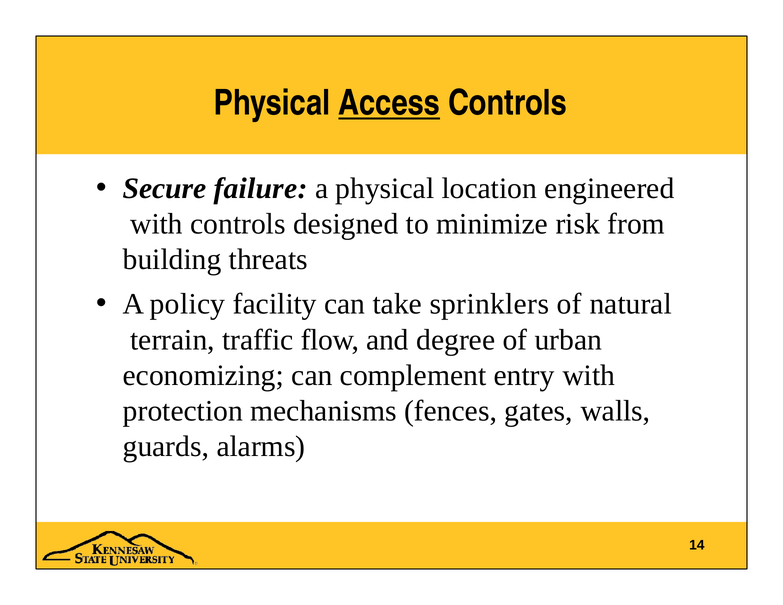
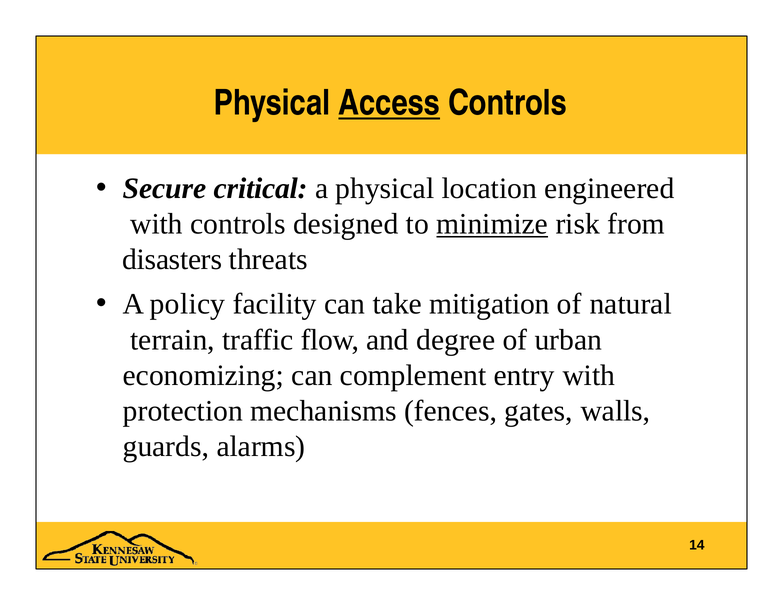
failure: failure -> critical
minimize underline: none -> present
building: building -> disasters
sprinklers: sprinklers -> mitigation
